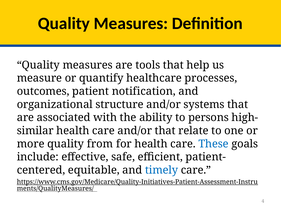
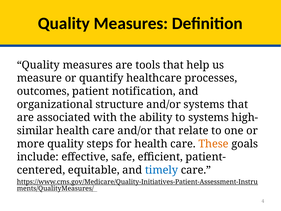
to persons: persons -> systems
from: from -> steps
These colour: blue -> orange
